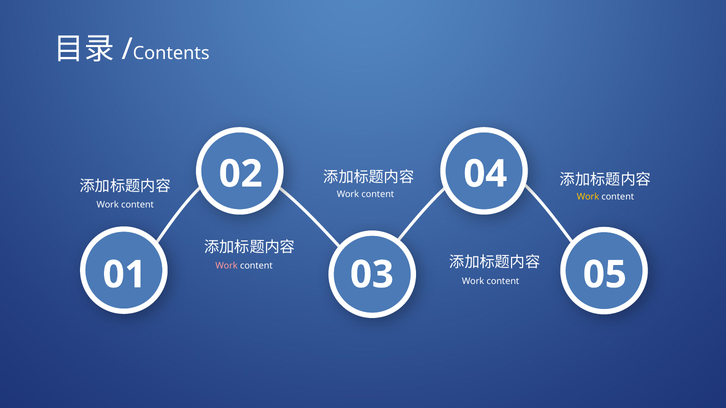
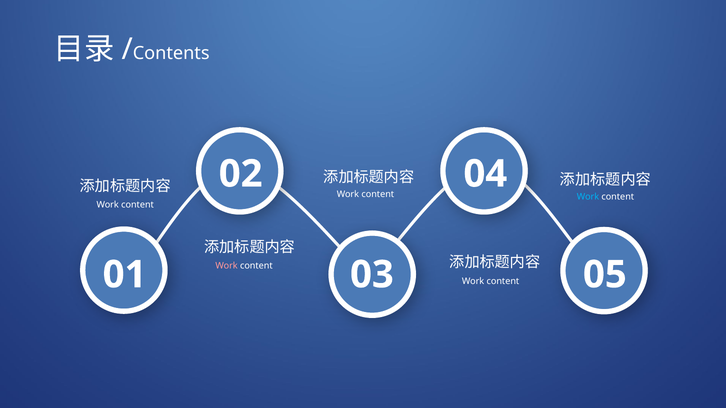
Work at (588, 197) colour: yellow -> light blue
